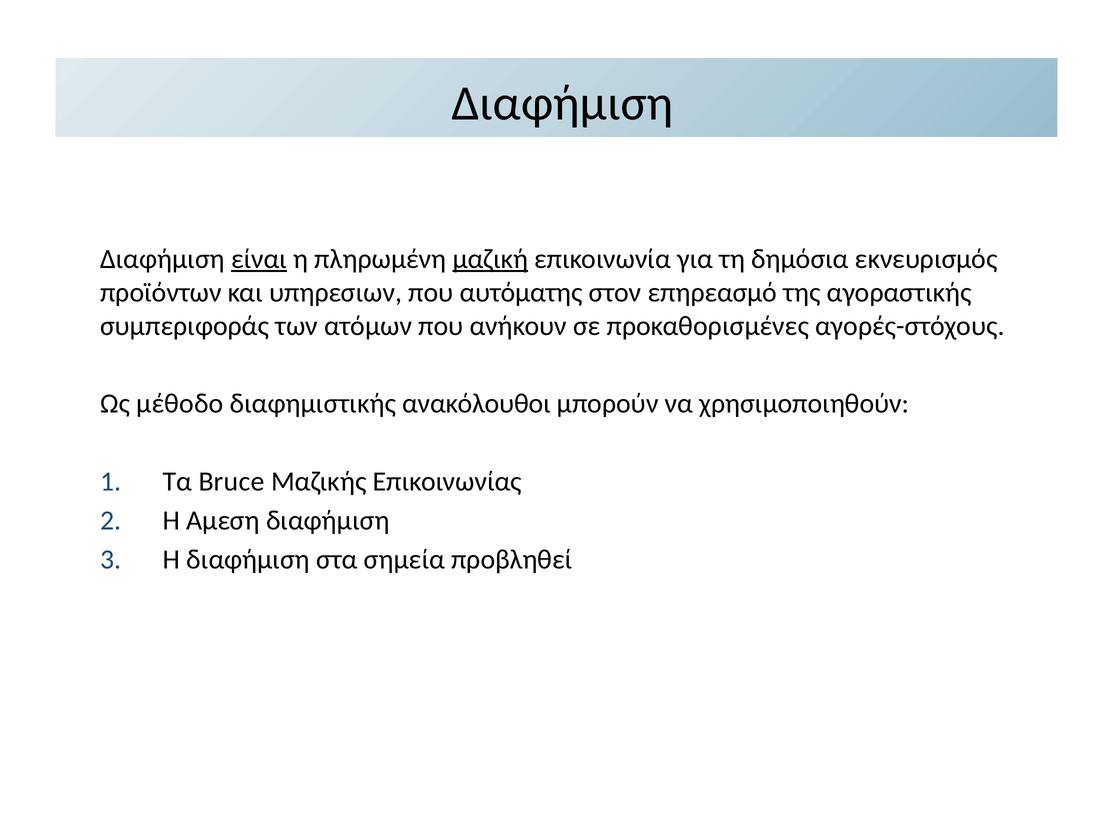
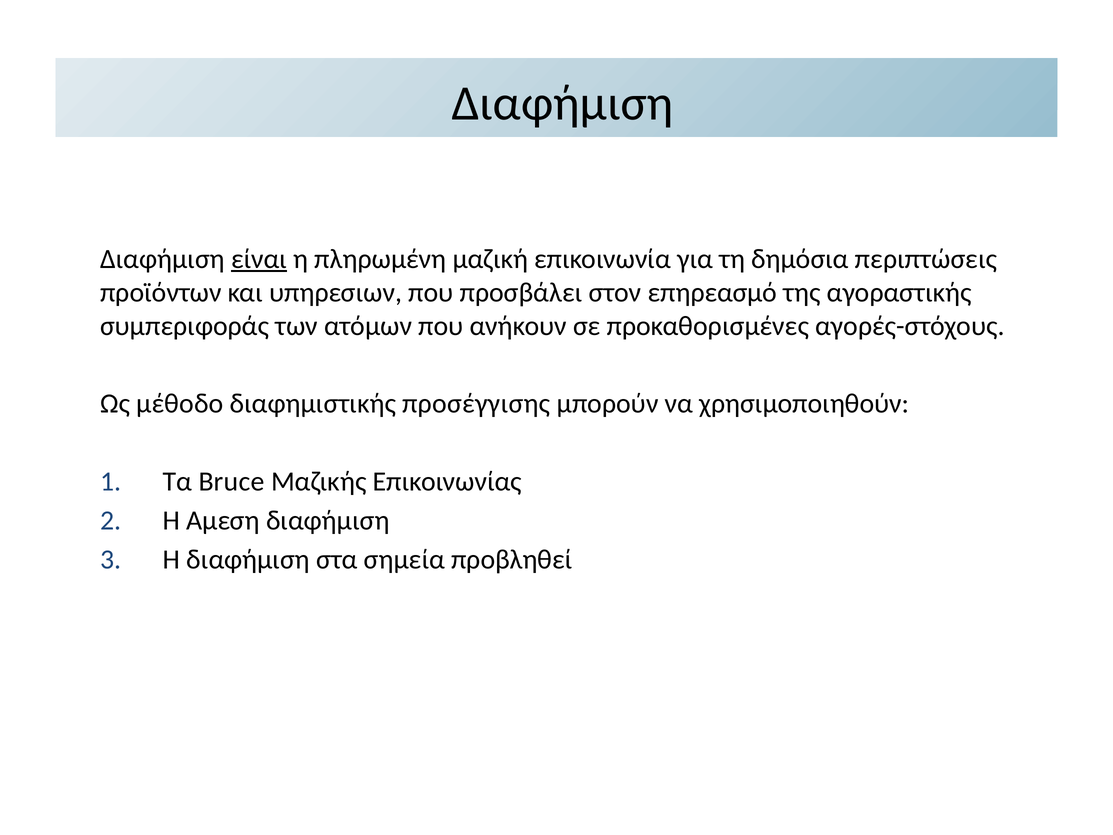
μαζική underline: present -> none
εκνευρισμός: εκνευρισμός -> περιπτώσεις
αυτόματης: αυτόματης -> προσβάλει
ανακόλουθοι: ανακόλουθοι -> προσέγγισης
